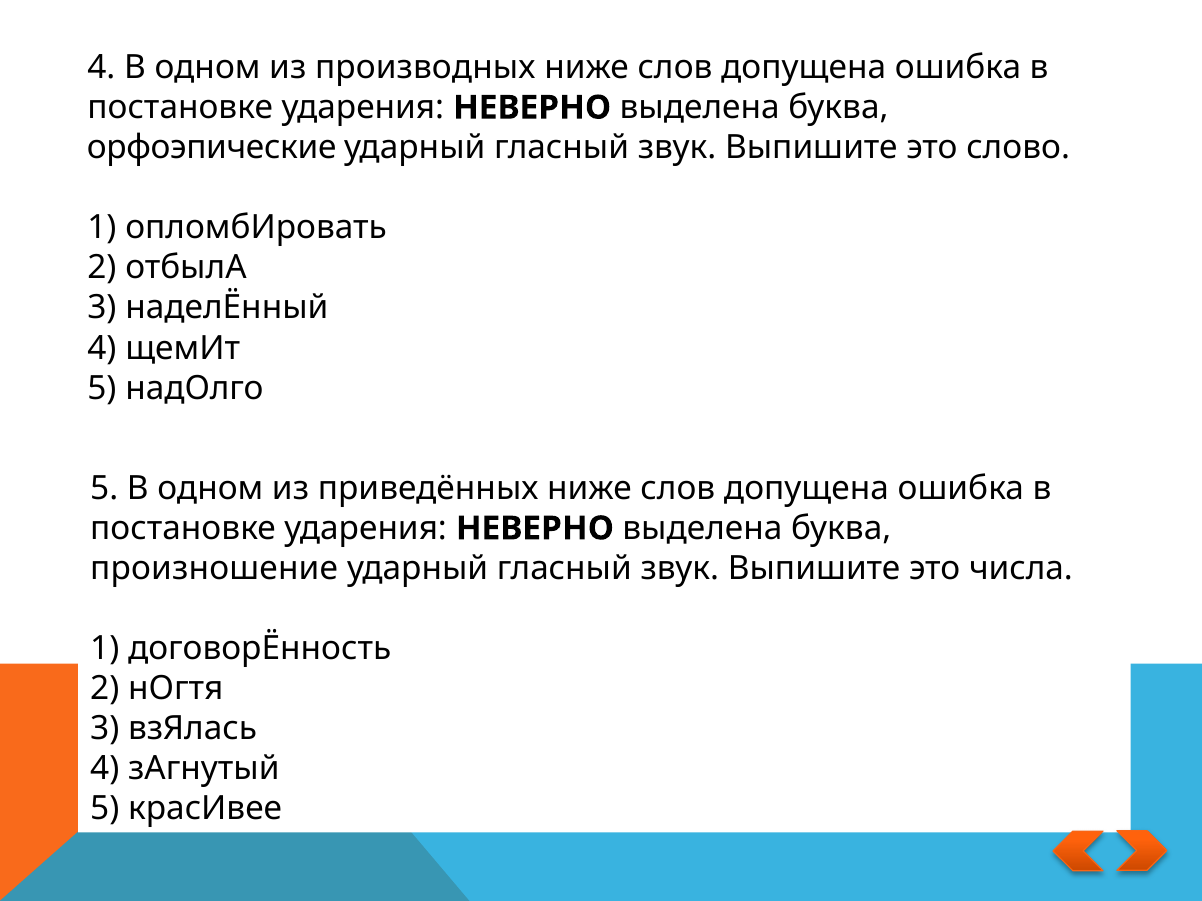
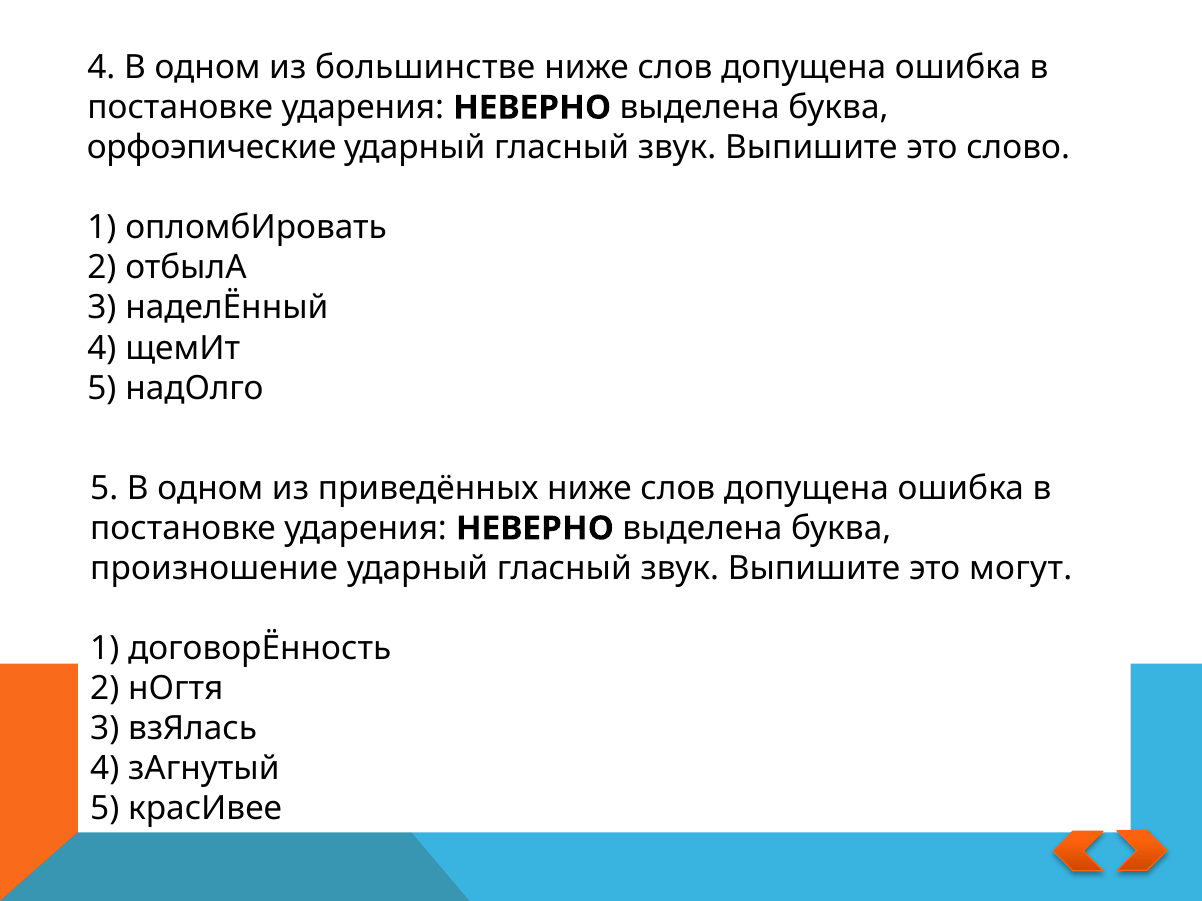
производных: производных -> большинстве
числа: числа -> могут
